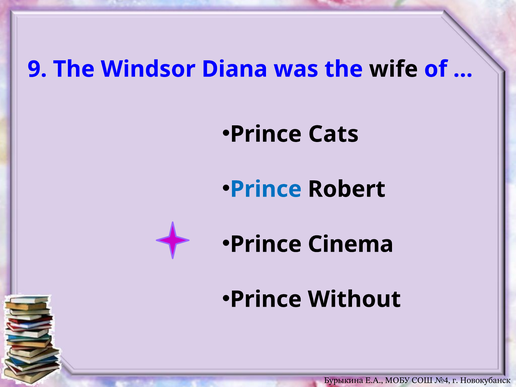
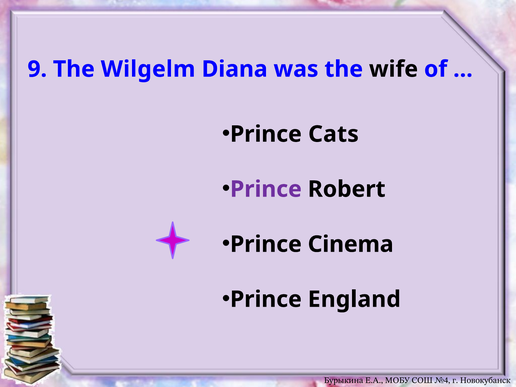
Windsor: Windsor -> Wilgelm
Prince at (266, 189) colour: blue -> purple
Without: Without -> England
